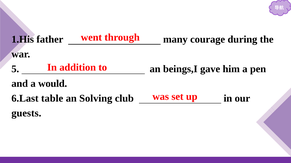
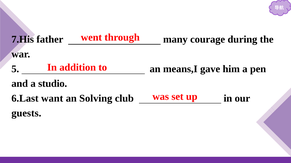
1.His: 1.His -> 7.His
beings,I: beings,I -> means,I
would: would -> studio
table: table -> want
